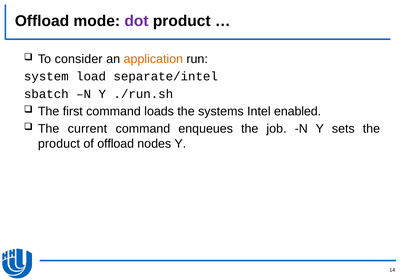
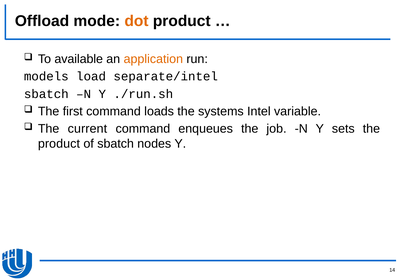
dot colour: purple -> orange
consider: consider -> available
system: system -> models
enabled: enabled -> variable
of offload: offload -> sbatch
